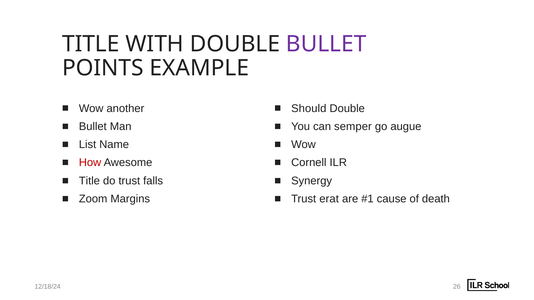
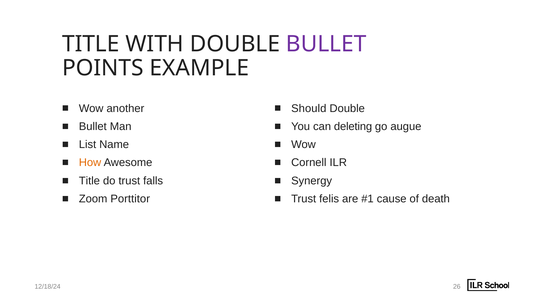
semper: semper -> deleting
How colour: red -> orange
Margins: Margins -> Porttitor
erat: erat -> felis
